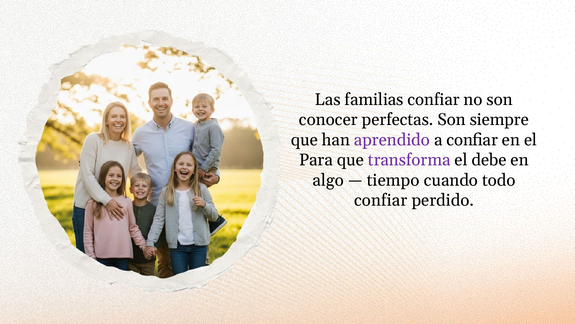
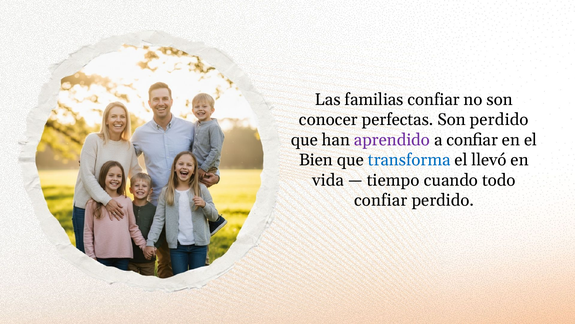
Son siempre: siempre -> perdido
Para: Para -> Bien
transforma colour: purple -> blue
debe: debe -> llevó
algo: algo -> vida
